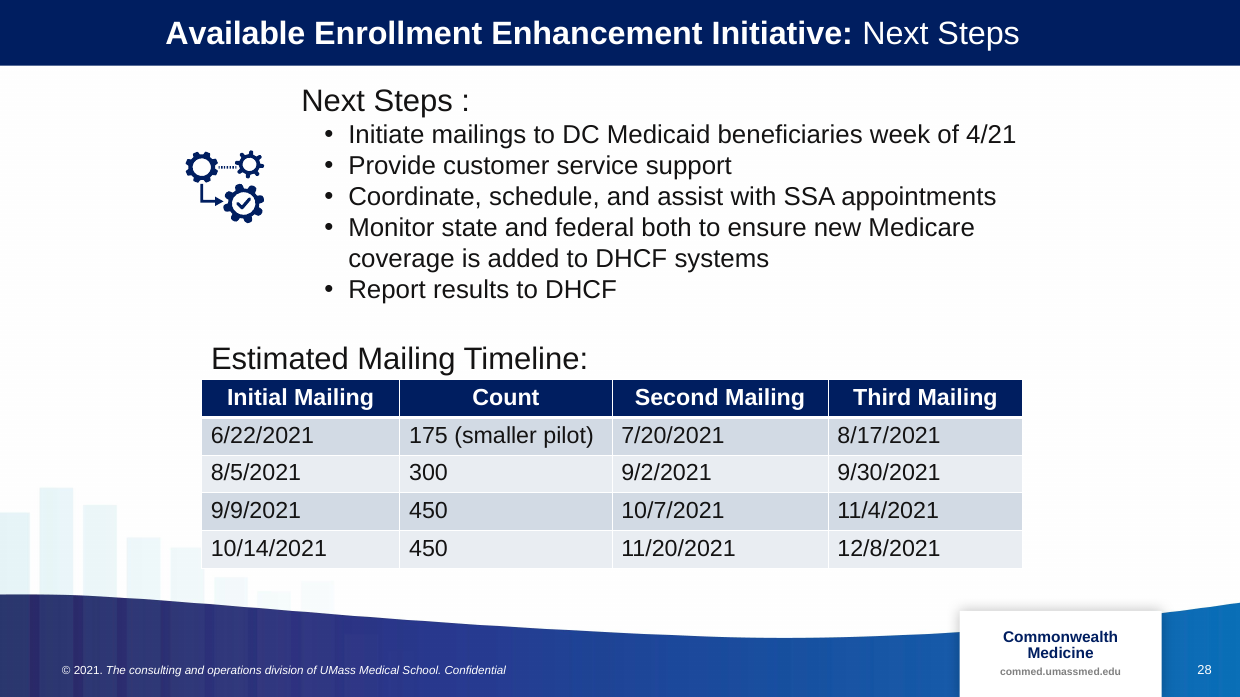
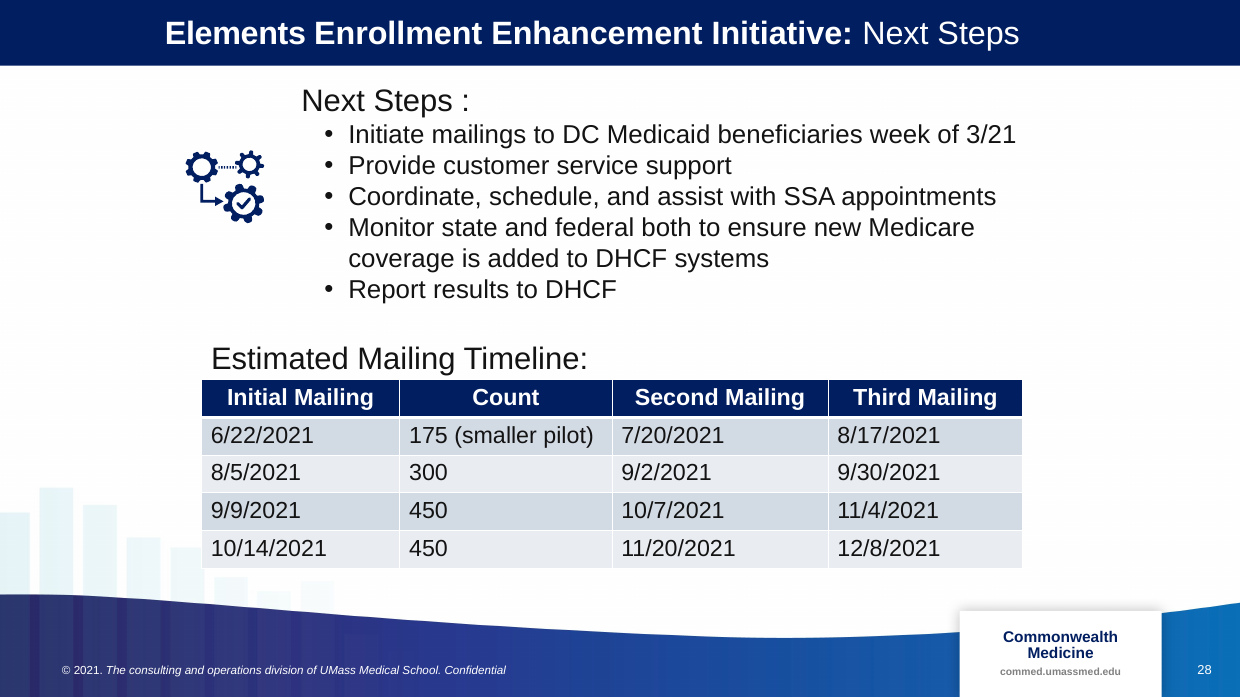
Available: Available -> Elements
4/21: 4/21 -> 3/21
